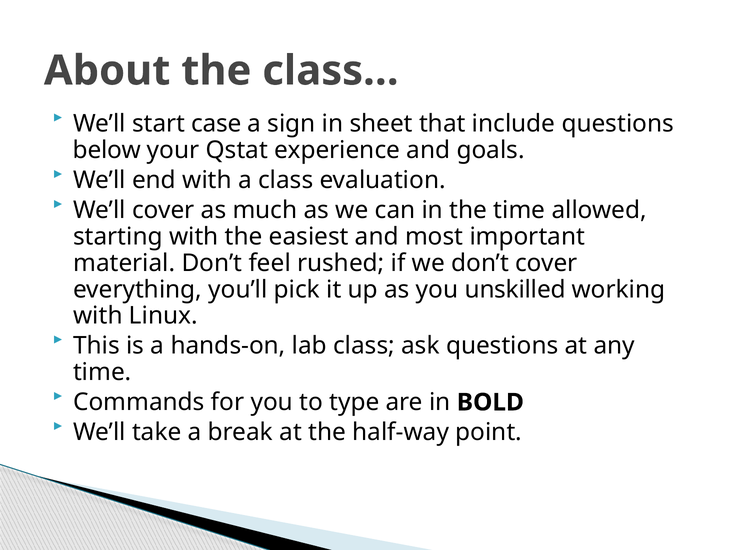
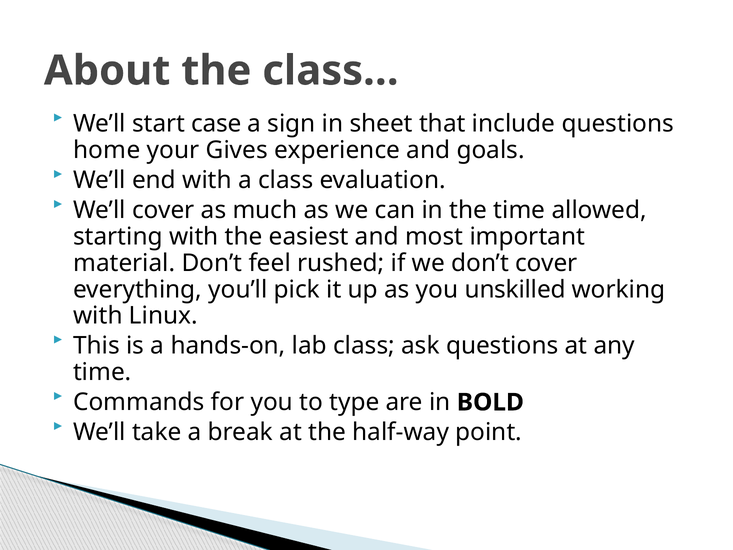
below: below -> home
Qstat: Qstat -> Gives
